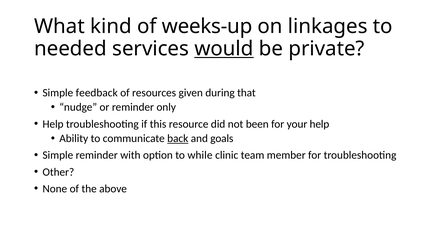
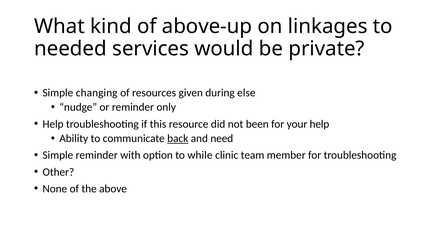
weeks-up: weeks-up -> above-up
would underline: present -> none
feedback: feedback -> changing
that: that -> else
goals: goals -> need
